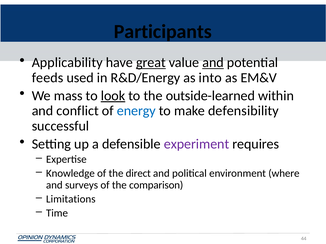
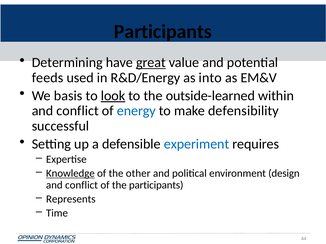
Applicability: Applicability -> Determining
and at (213, 63) underline: present -> none
mass: mass -> basis
experiment colour: purple -> blue
Knowledge underline: none -> present
direct: direct -> other
where: where -> design
surveys at (82, 185): surveys -> conflict
the comparison: comparison -> participants
Limitations: Limitations -> Represents
